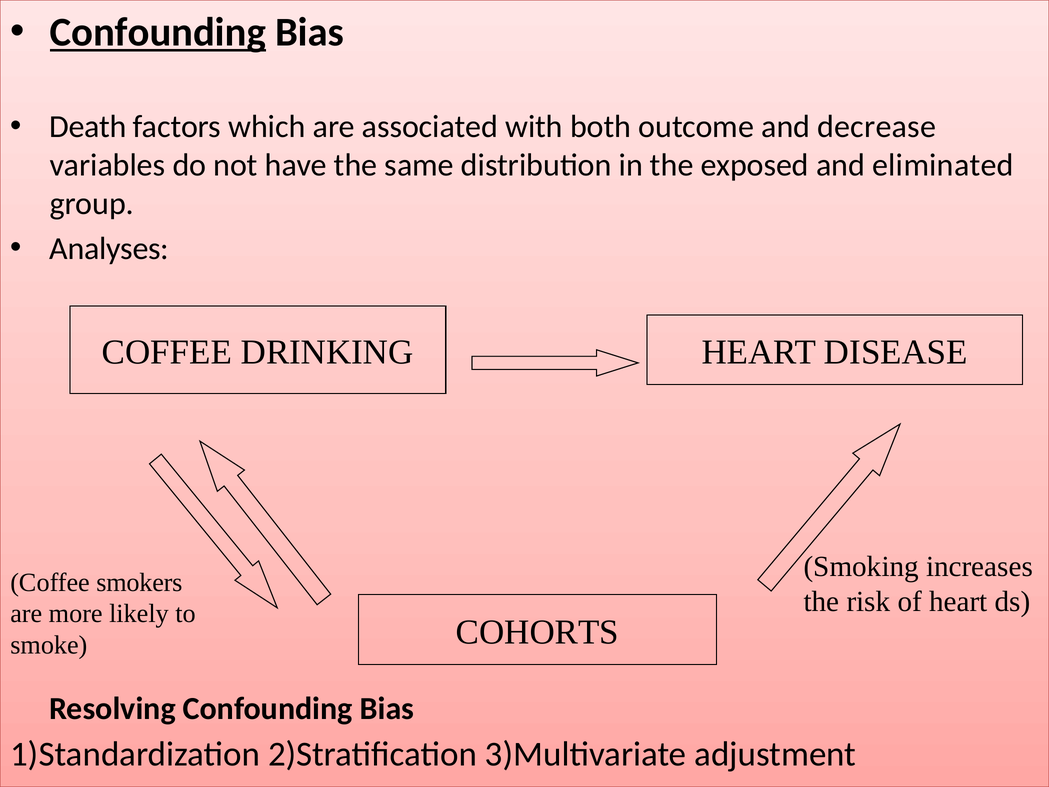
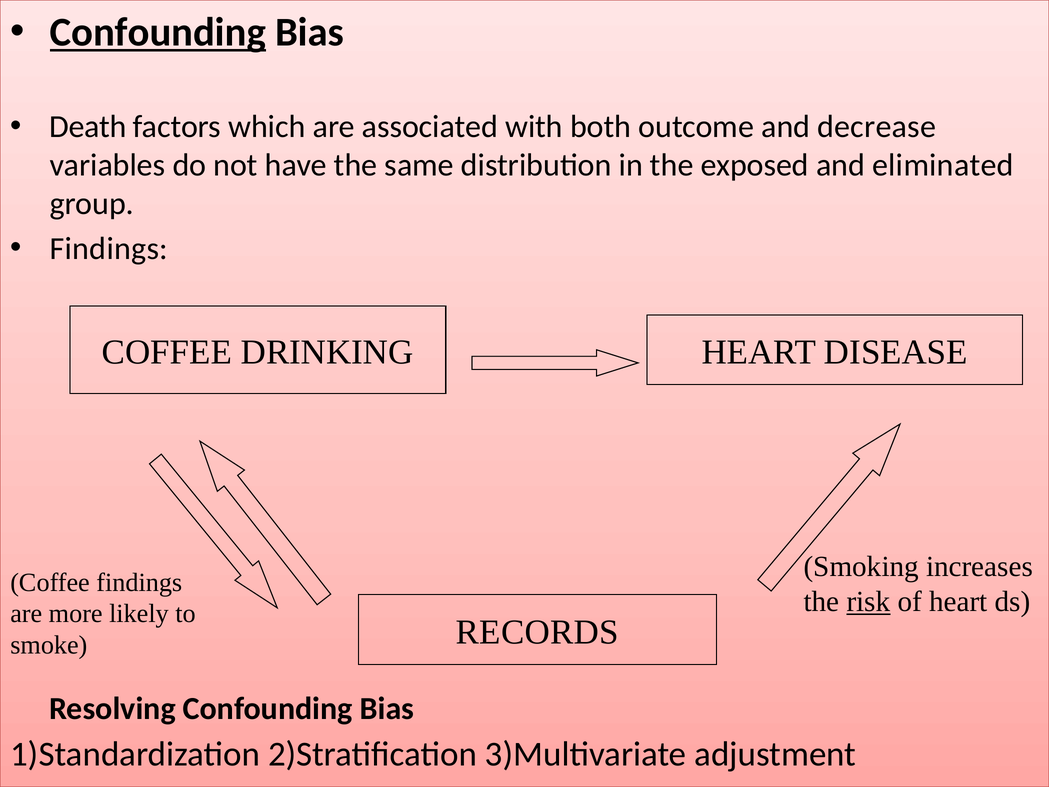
Analyses at (109, 248): Analyses -> Findings
Coffee smokers: smokers -> findings
risk underline: none -> present
COHORTS: COHORTS -> RECORDS
